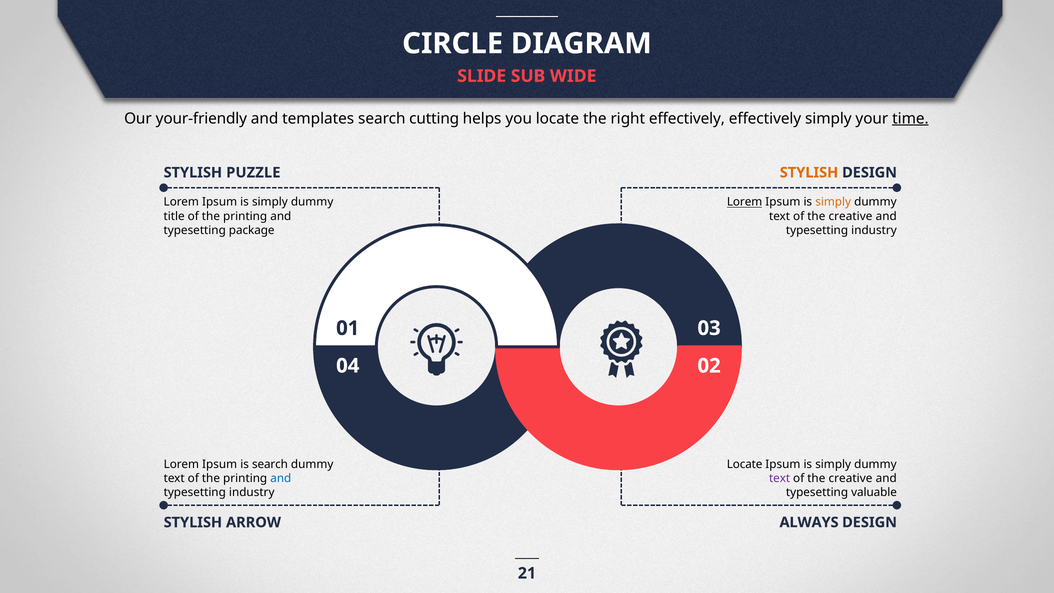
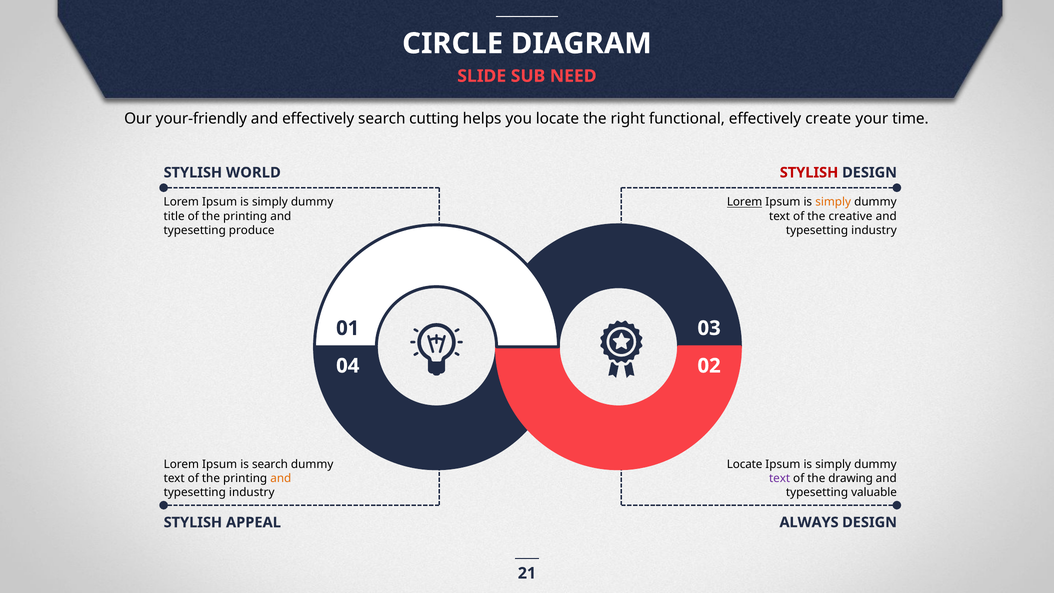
WIDE: WIDE -> NEED
and templates: templates -> effectively
right effectively: effectively -> functional
effectively simply: simply -> create
time underline: present -> none
PUZZLE: PUZZLE -> WORLD
STYLISH at (809, 173) colour: orange -> red
package: package -> produce
creative at (850, 478): creative -> drawing
and at (281, 478) colour: blue -> orange
ARROW: ARROW -> APPEAL
